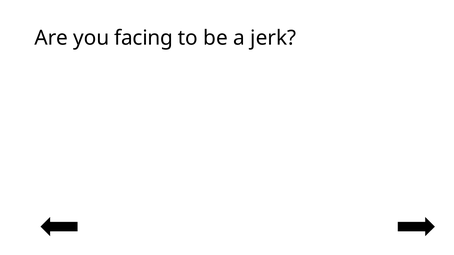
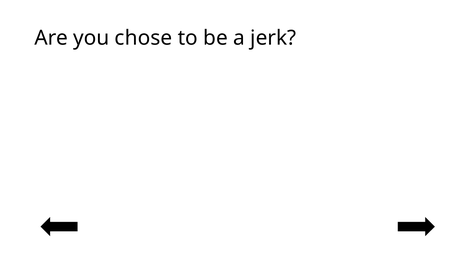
facing: facing -> chose
